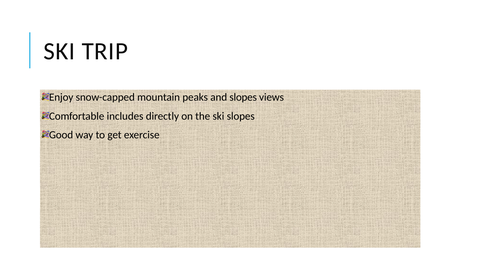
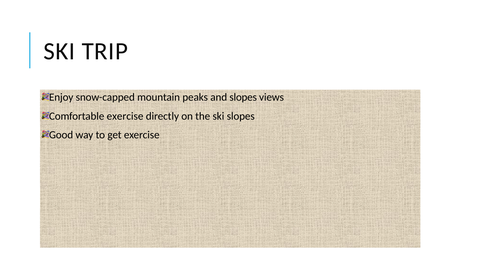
Comfortable includes: includes -> exercise
